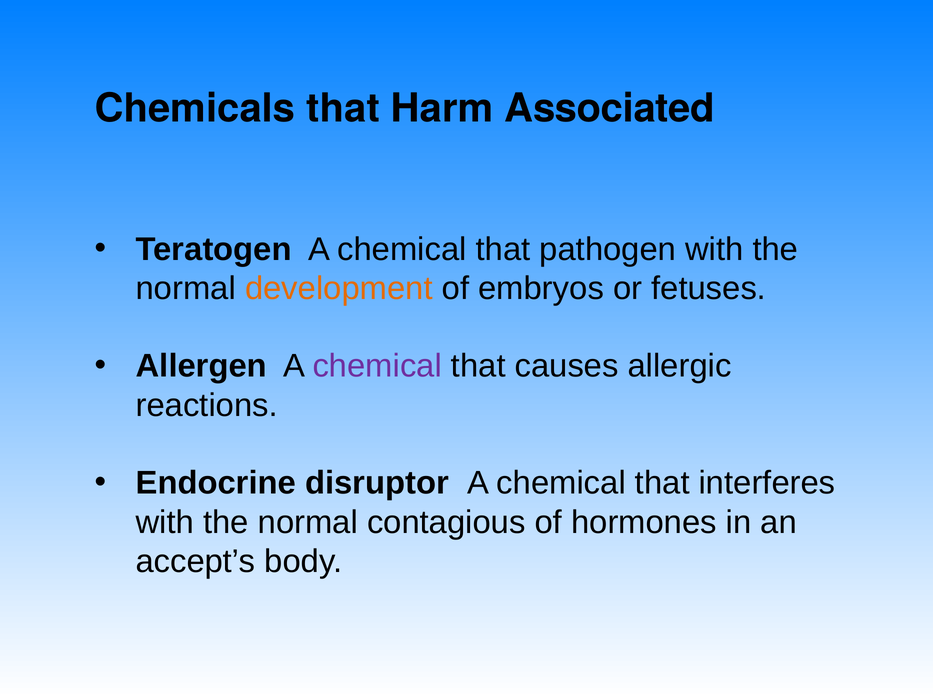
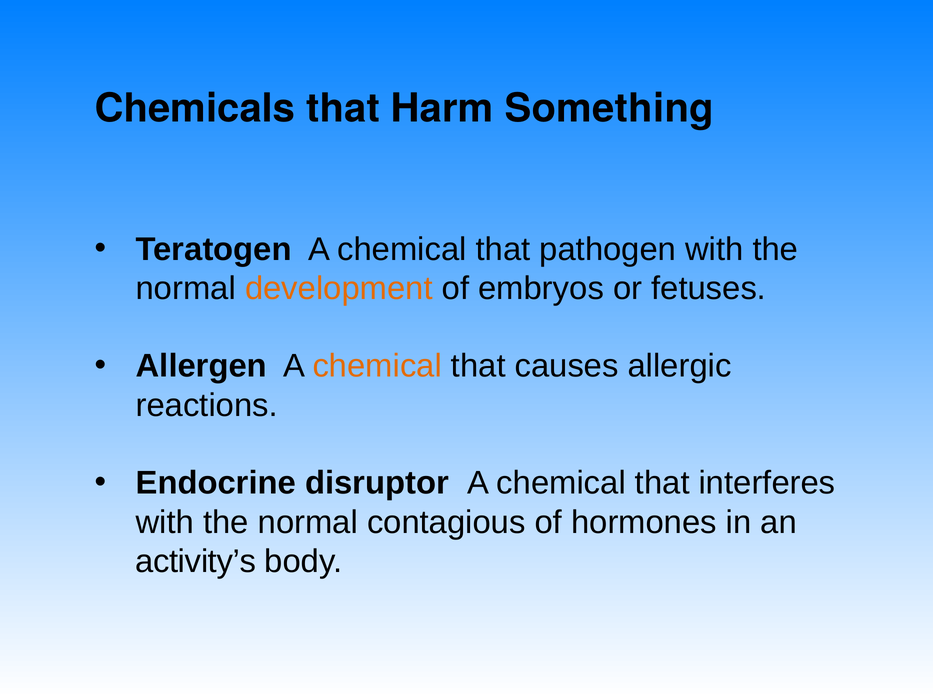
Associated: Associated -> Something
chemical at (377, 366) colour: purple -> orange
accept’s: accept’s -> activity’s
